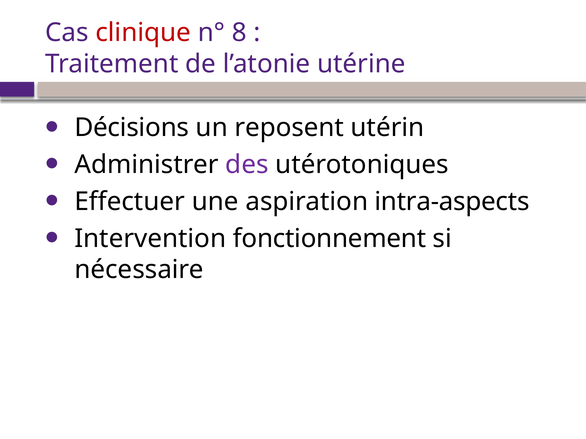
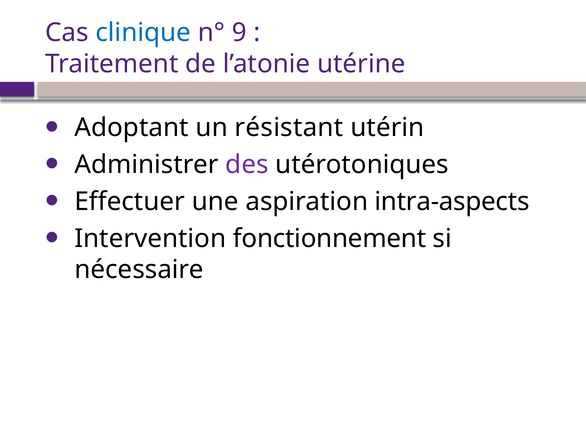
clinique colour: red -> blue
8: 8 -> 9
Décisions: Décisions -> Adoptant
reposent: reposent -> résistant
